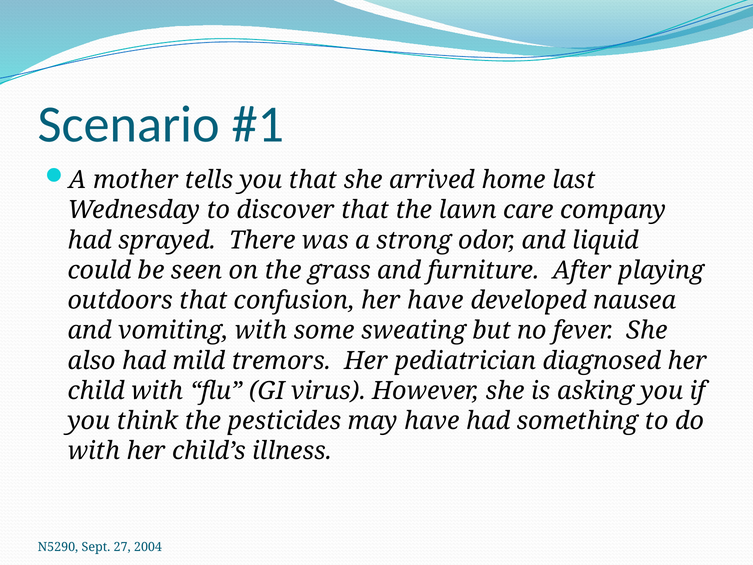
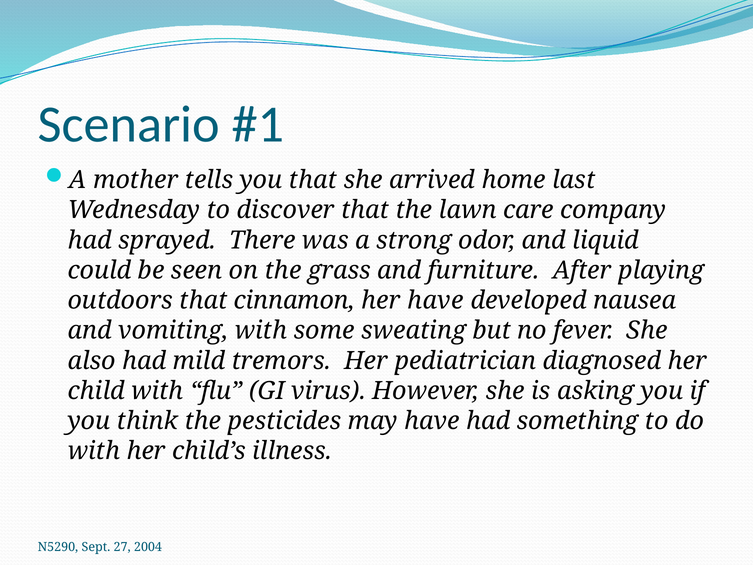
confusion: confusion -> cinnamon
